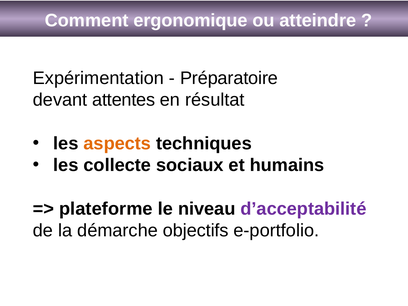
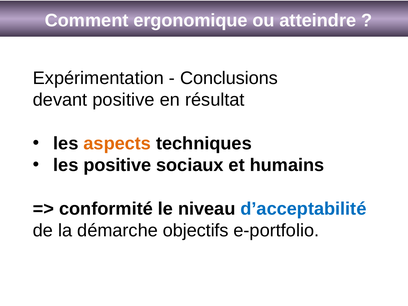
Préparatoire: Préparatoire -> Conclusions
devant attentes: attentes -> positive
les collecte: collecte -> positive
plateforme: plateforme -> conformité
d’acceptabilité colour: purple -> blue
